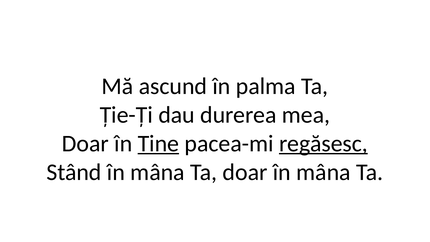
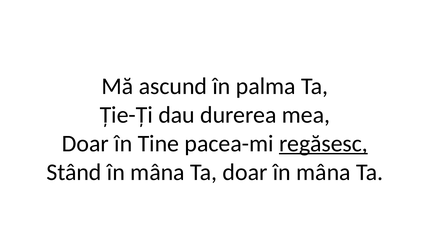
Tine underline: present -> none
